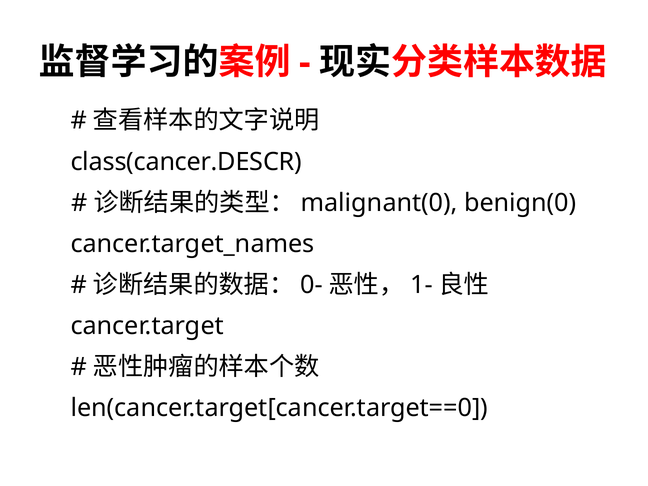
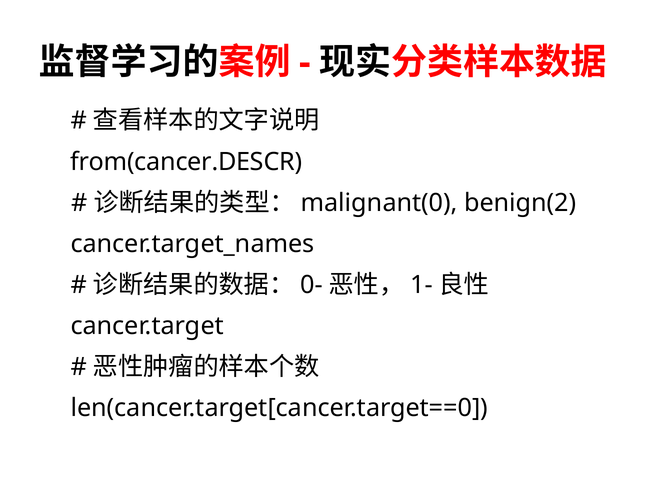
class(cancer.DESCR: class(cancer.DESCR -> from(cancer.DESCR
benign(0: benign(0 -> benign(2
